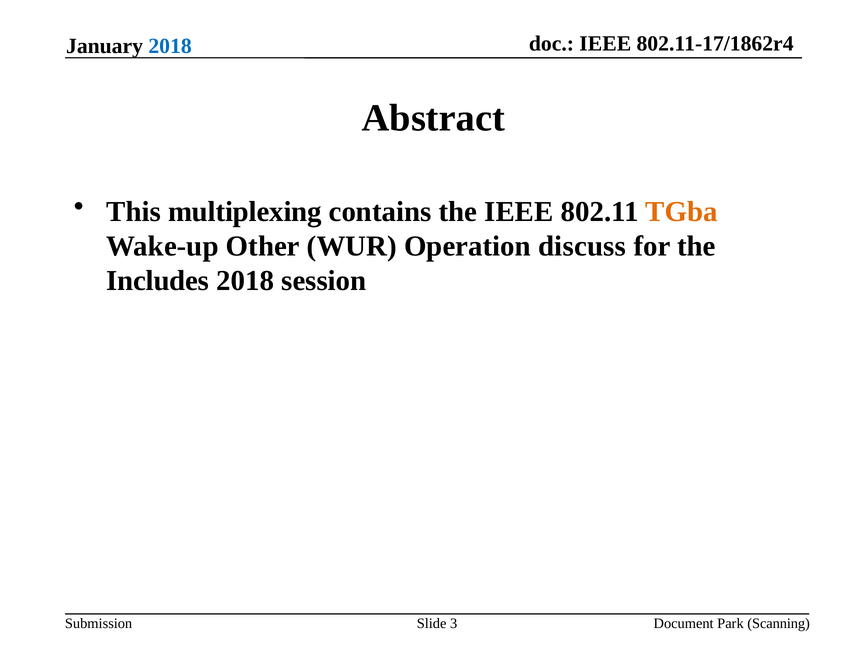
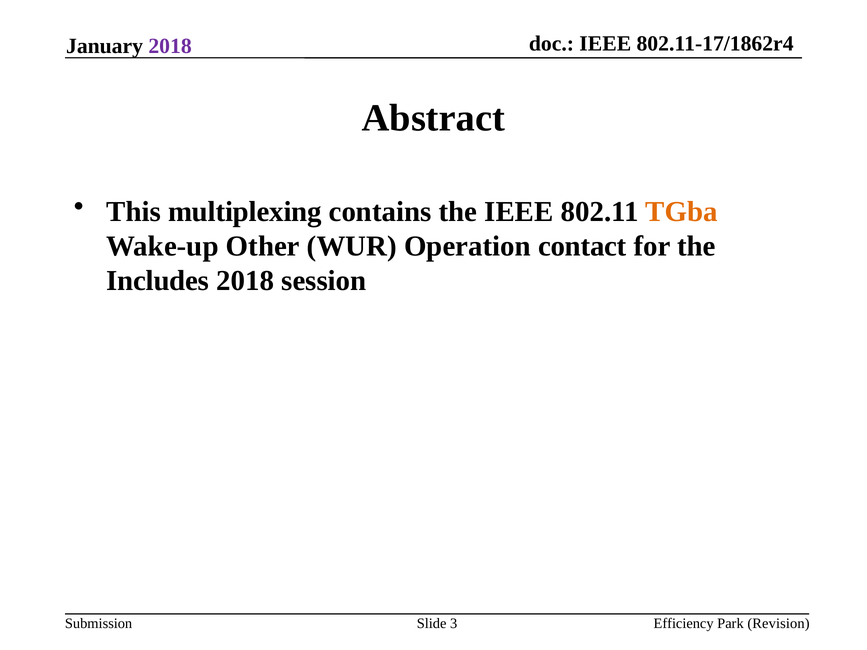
2018 at (170, 46) colour: blue -> purple
discuss: discuss -> contact
Document: Document -> Efficiency
Scanning: Scanning -> Revision
